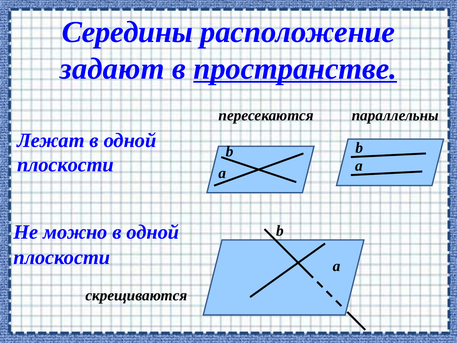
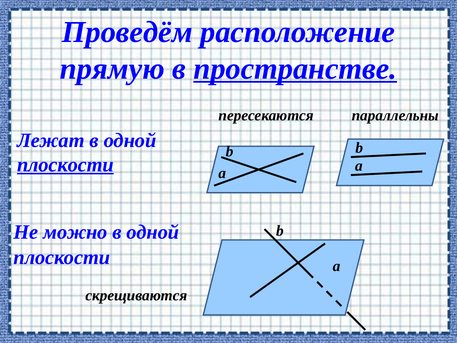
Середины: Середины -> Проведём
задают: задают -> прямую
плоскости at (65, 165) underline: none -> present
